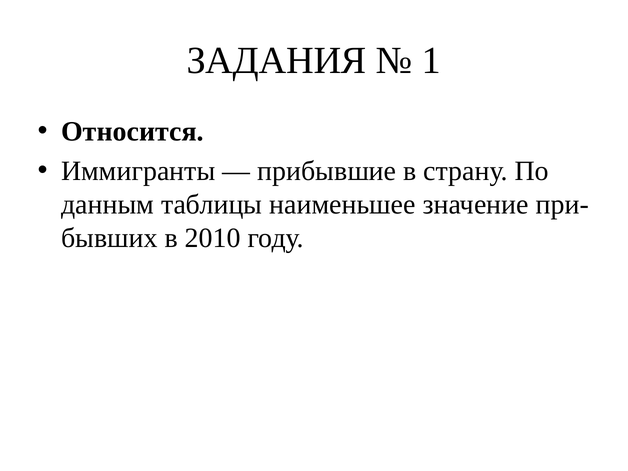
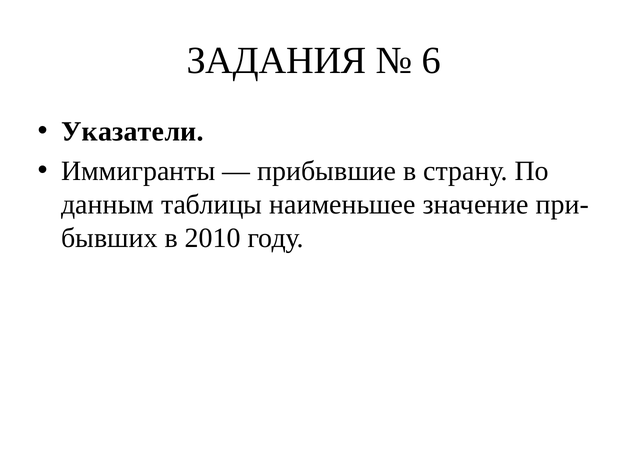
1: 1 -> 6
Относится: Относится -> Указатели
